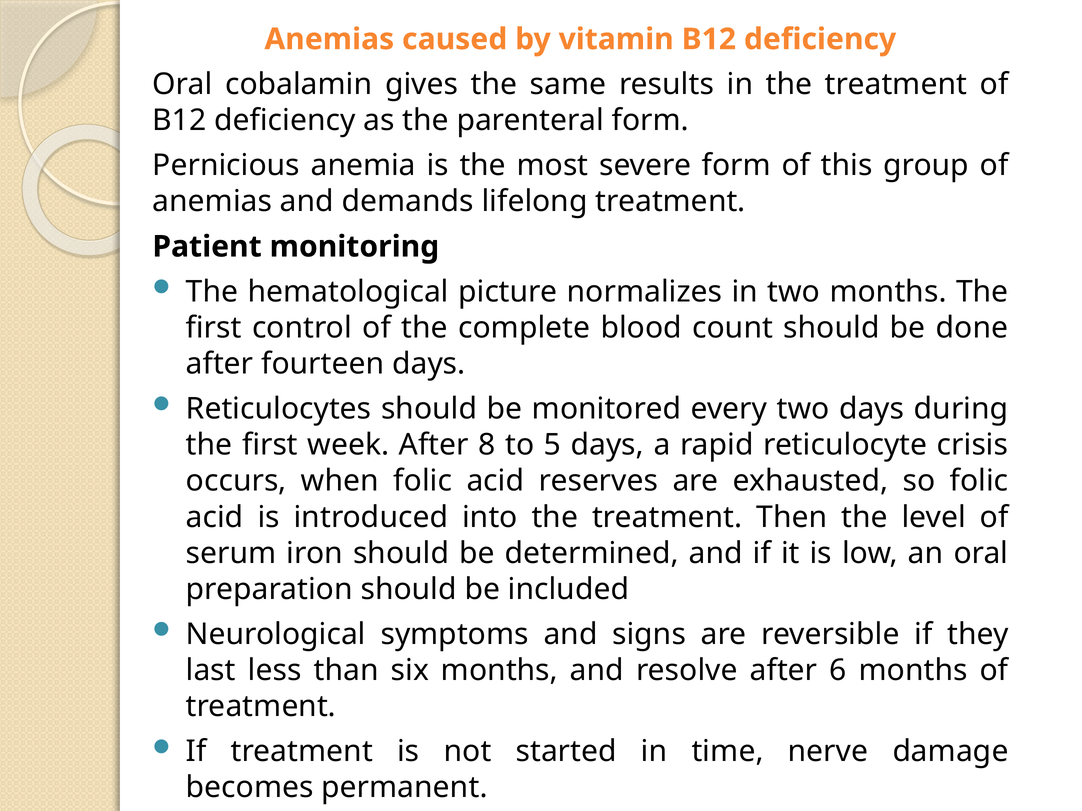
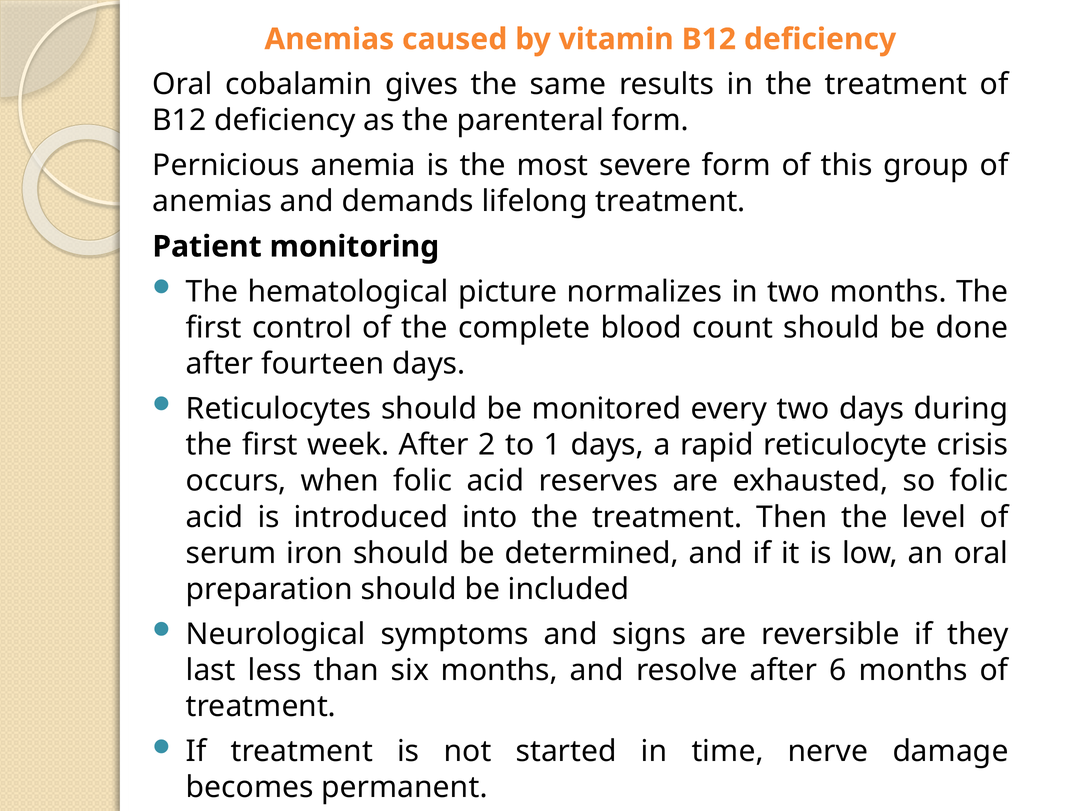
8: 8 -> 2
5: 5 -> 1
